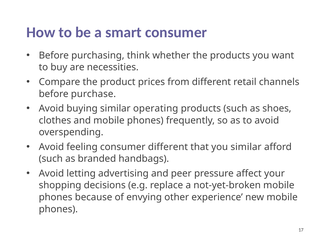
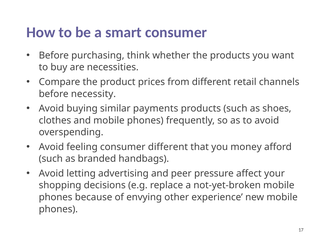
purchase: purchase -> necessity
operating: operating -> payments
you similar: similar -> money
